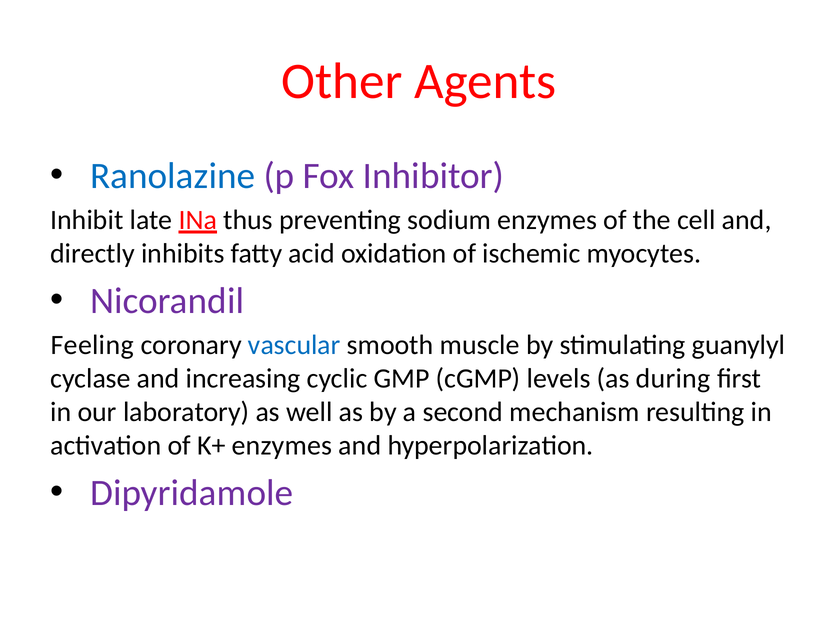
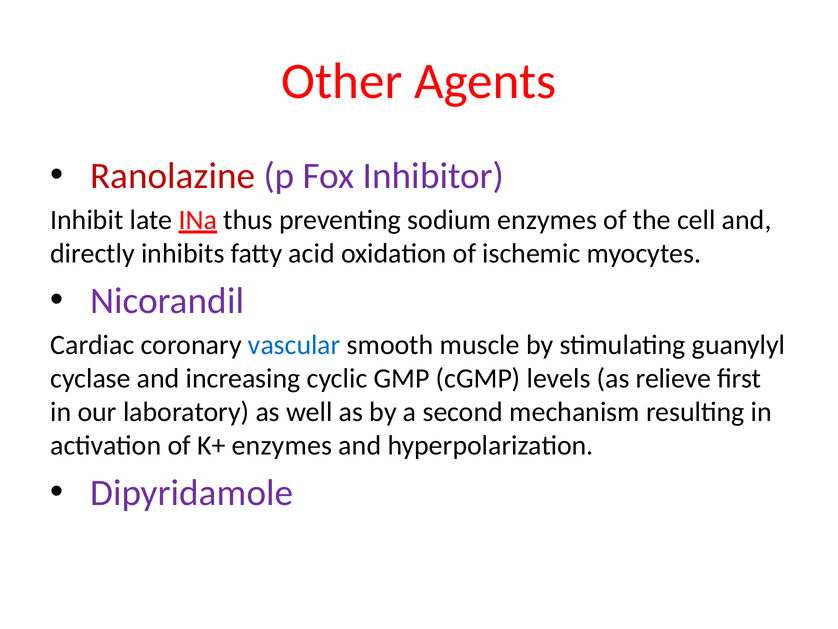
Ranolazine colour: blue -> red
Feeling: Feeling -> Cardiac
during: during -> relieve
